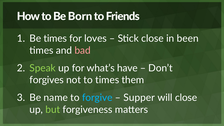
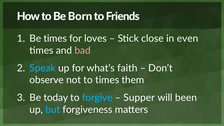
been: been -> even
Speak colour: light green -> light blue
have: have -> faith
forgives: forgives -> observe
name: name -> today
will close: close -> been
but colour: light green -> light blue
